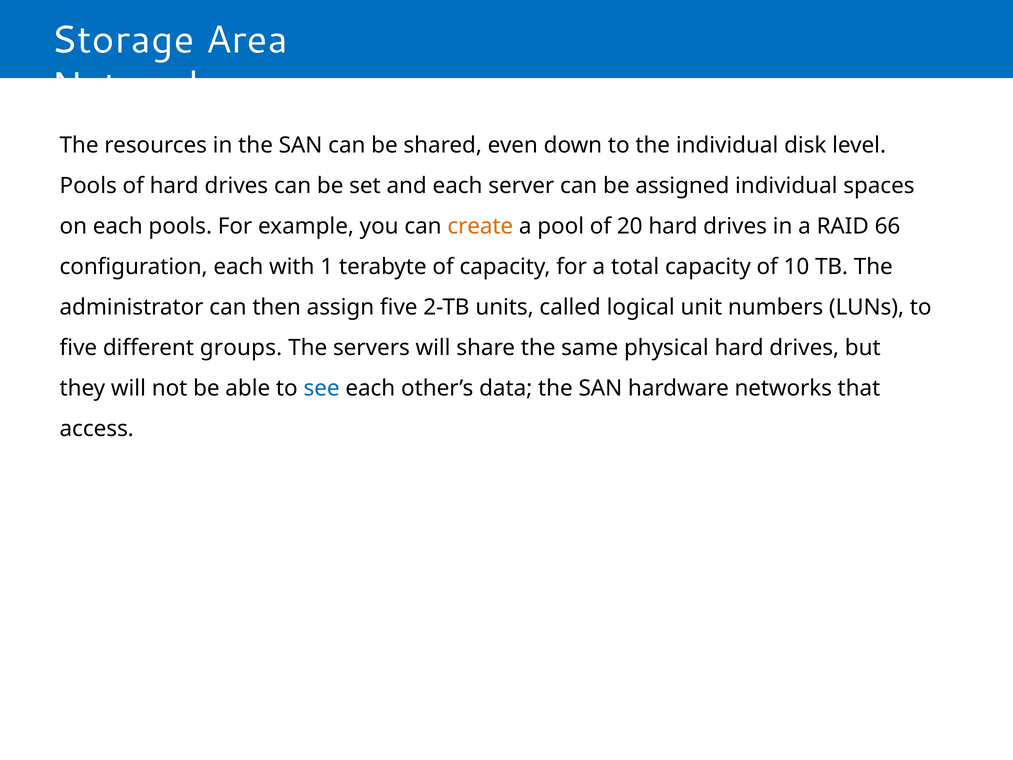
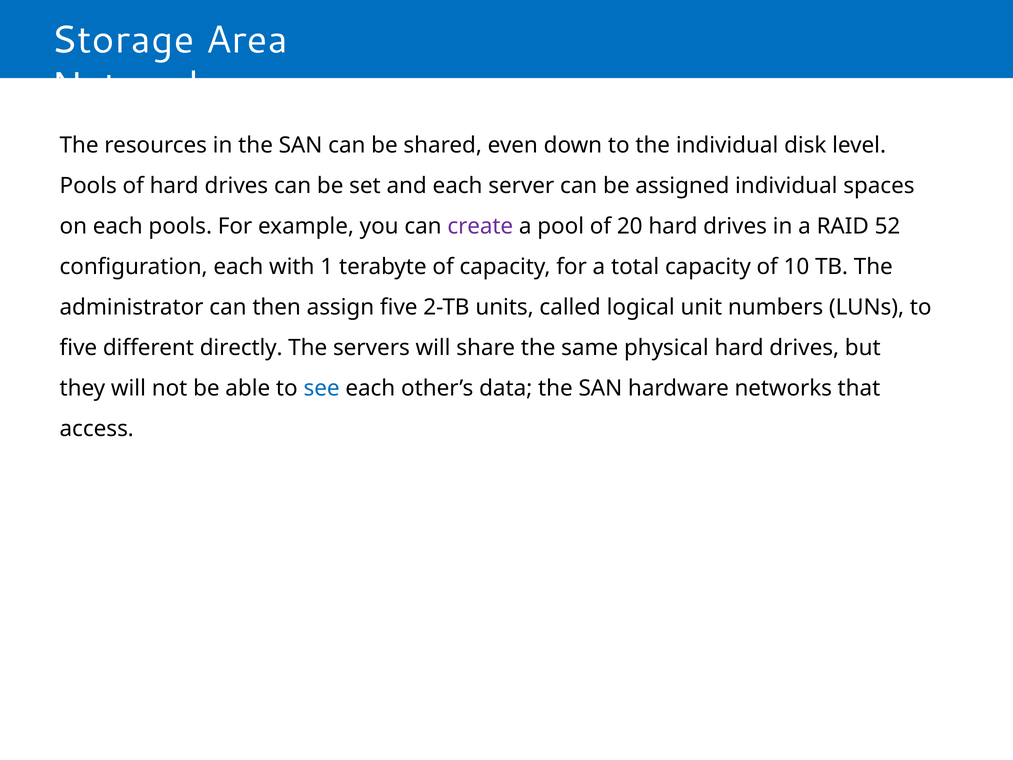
create colour: orange -> purple
66: 66 -> 52
groups: groups -> directly
